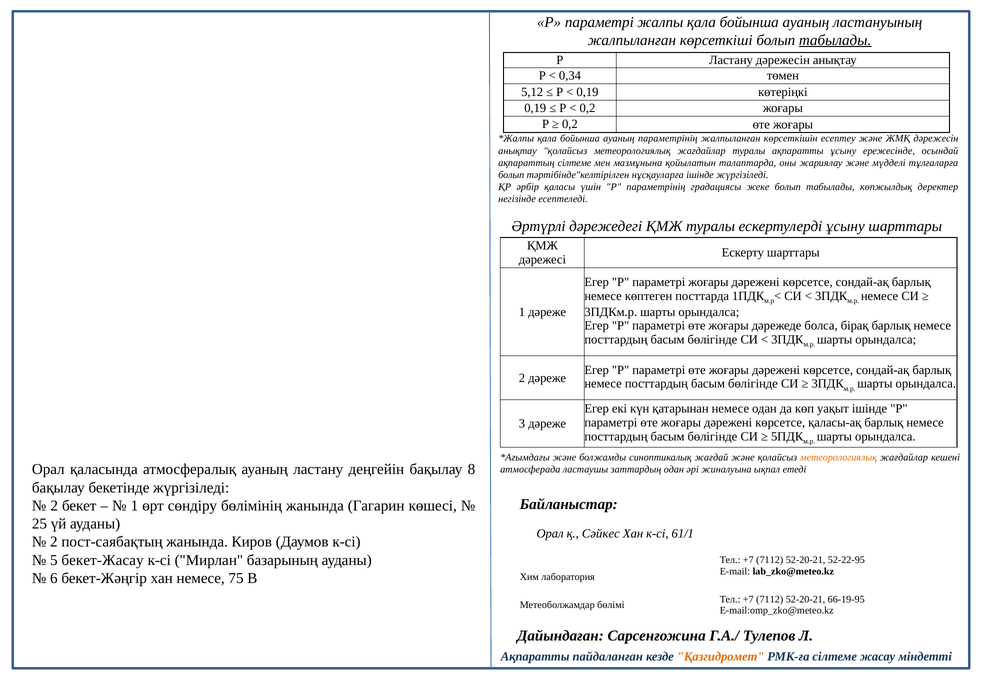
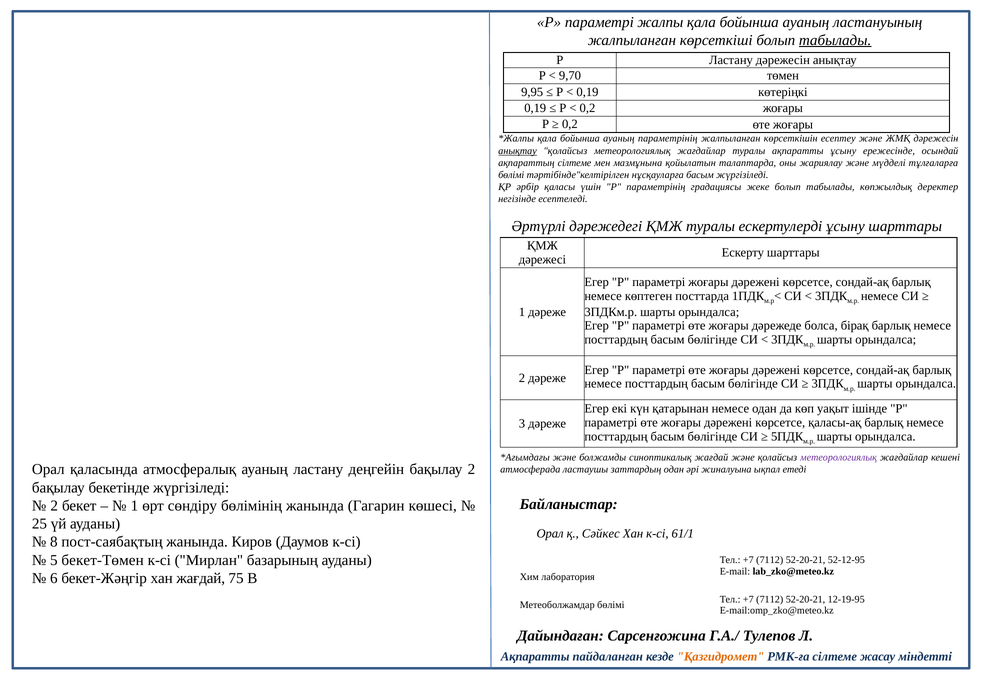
0,34: 0,34 -> 9,70
5,12: 5,12 -> 9,95
анықтау at (518, 151) underline: none -> present
болып at (511, 175): болып -> бөлімі
нұсқауларға ішінде: ішінде -> басым
метеорологиялық at (839, 457) colour: orange -> purple
бақылау 8: 8 -> 2
2 at (54, 542): 2 -> 8
бекет-Жасау: бекет-Жасау -> бекет-Төмен
52-22-95: 52-22-95 -> 52-12-95
хан немесе: немесе -> жағдай
66-19-95: 66-19-95 -> 12-19-95
